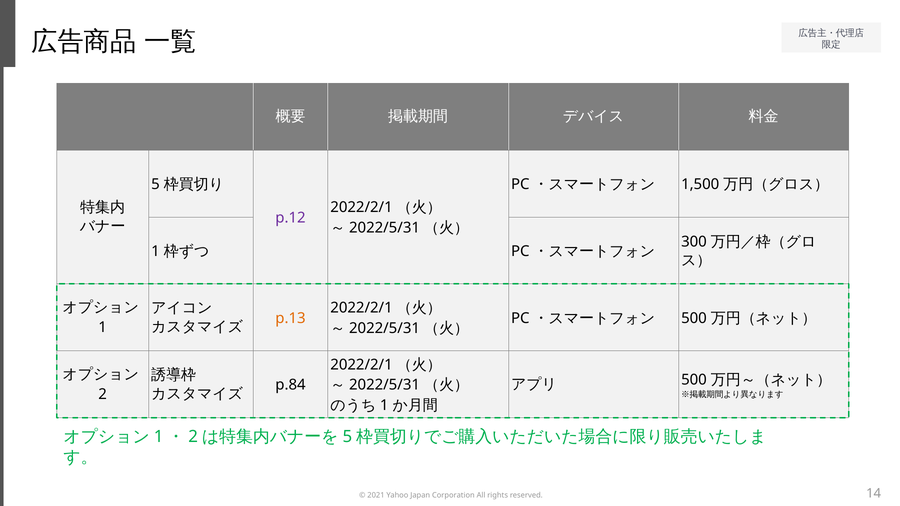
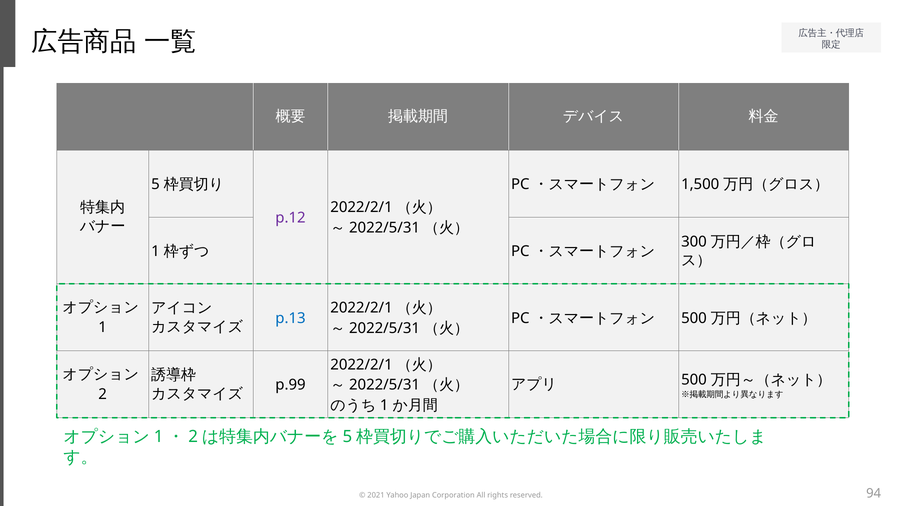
p.13 colour: orange -> blue
p.84: p.84 -> p.99
14: 14 -> 94
